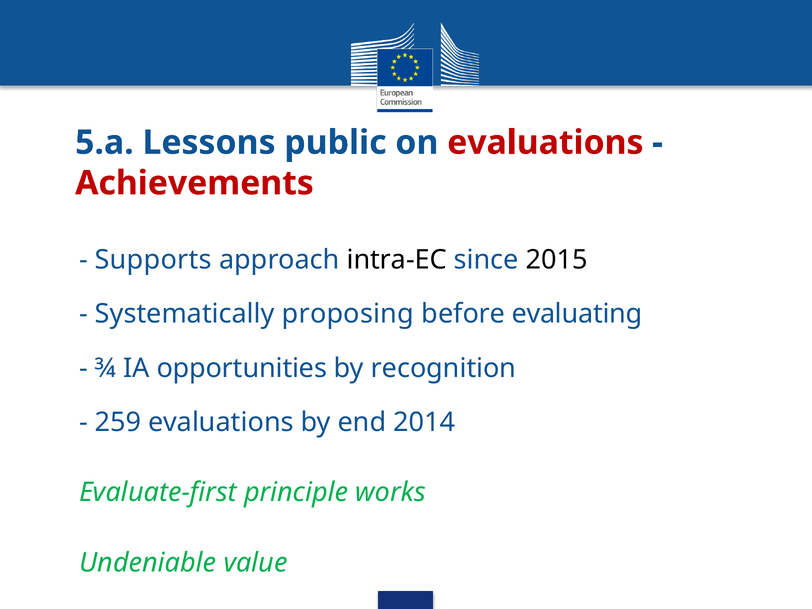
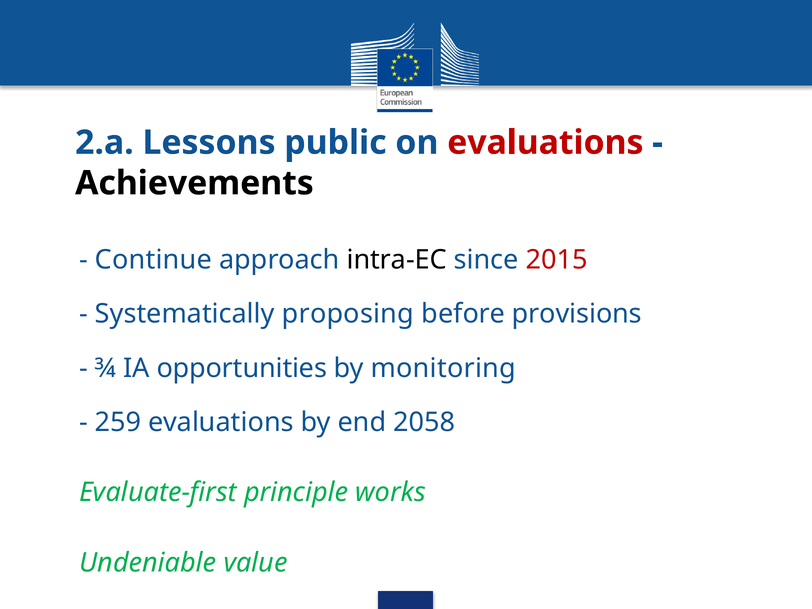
5.a: 5.a -> 2.a
Achievements colour: red -> black
Supports: Supports -> Continue
2015 colour: black -> red
evaluating: evaluating -> provisions
recognition: recognition -> monitoring
2014: 2014 -> 2058
